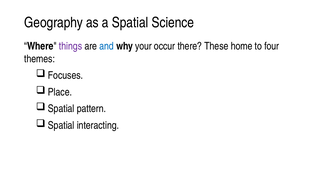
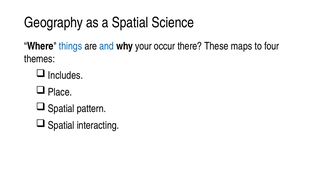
things colour: purple -> blue
home: home -> maps
Focuses: Focuses -> Includes
